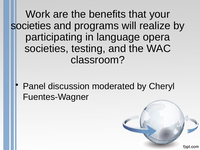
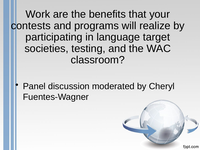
societies at (31, 26): societies -> contests
opera: opera -> target
